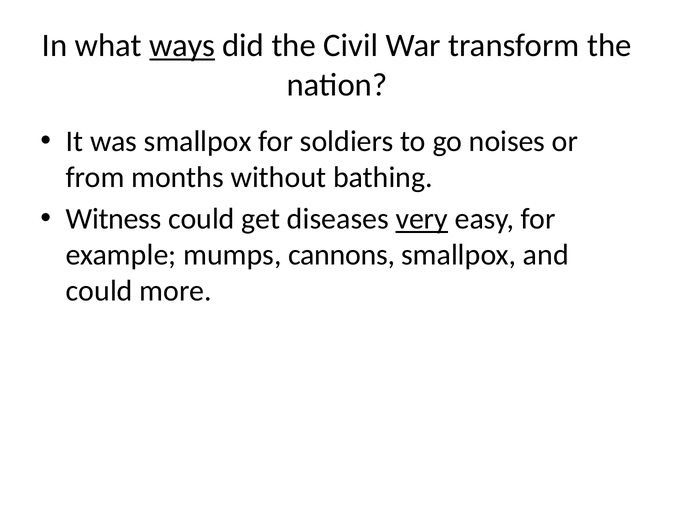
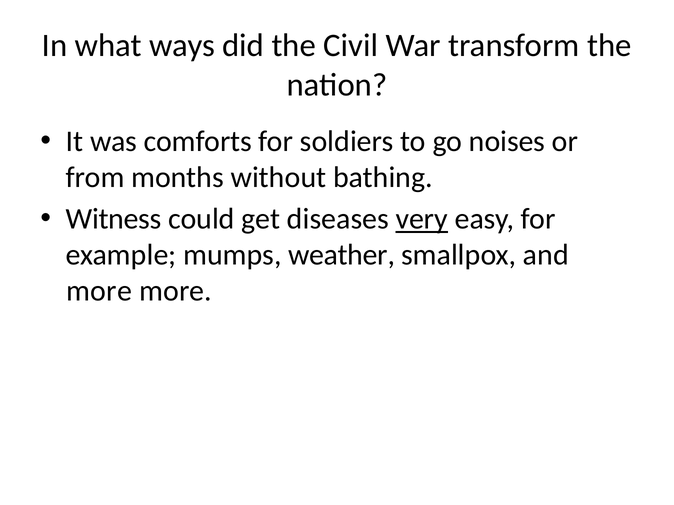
ways underline: present -> none
was smallpox: smallpox -> comforts
cannons: cannons -> weather
could at (99, 291): could -> more
